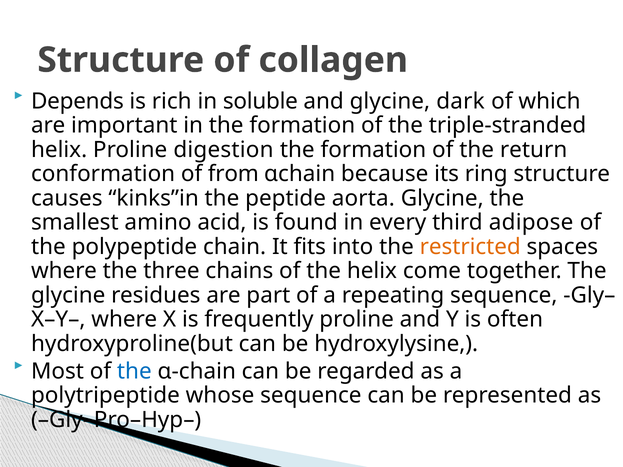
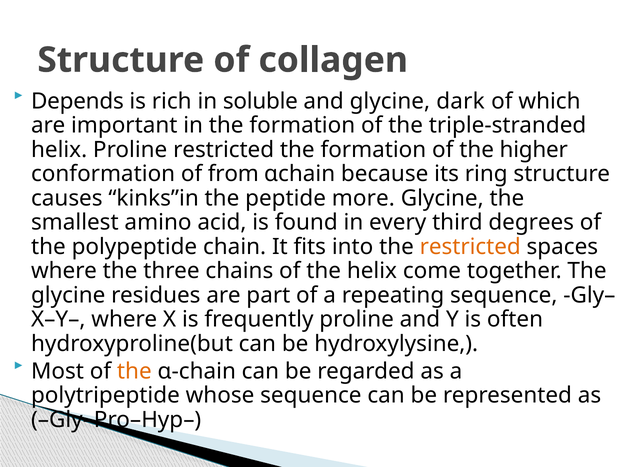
Proline digestion: digestion -> restricted
return: return -> higher
aorta: aorta -> more
adipose: adipose -> degrees
the at (134, 371) colour: blue -> orange
